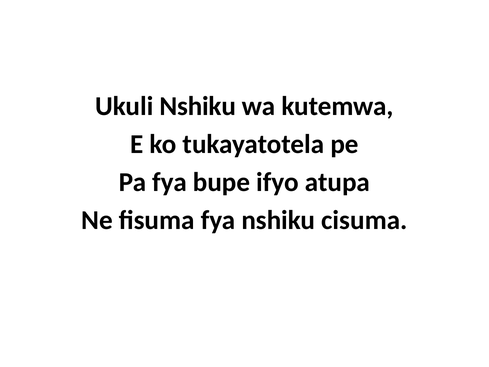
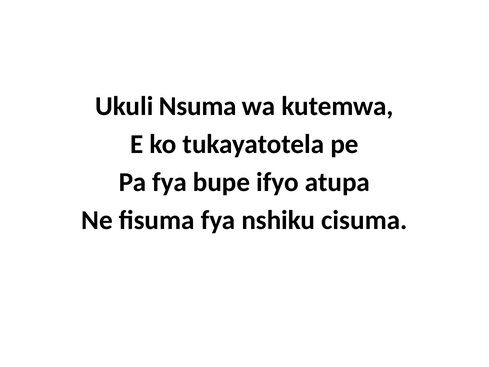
Ukuli Nshiku: Nshiku -> Nsuma
